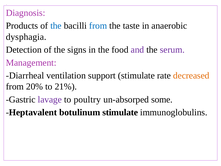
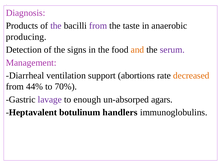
the at (56, 26) colour: blue -> purple
from at (98, 26) colour: blue -> purple
dysphagia: dysphagia -> producing
and colour: purple -> orange
support stimulate: stimulate -> abortions
20%: 20% -> 44%
21%: 21% -> 70%
poultry: poultry -> enough
some: some -> agars
botulinum stimulate: stimulate -> handlers
